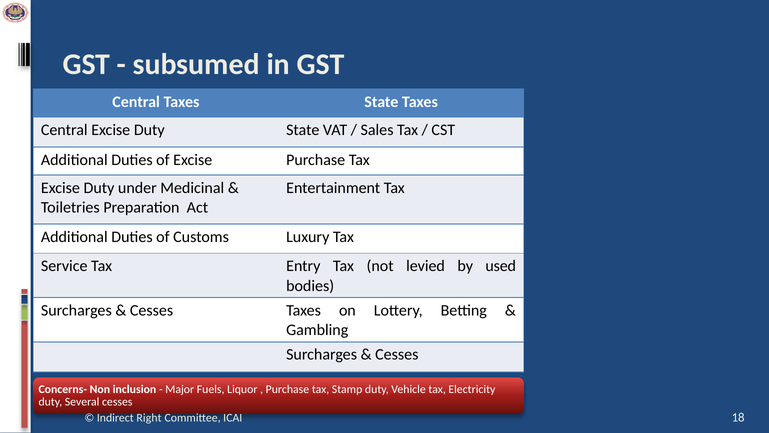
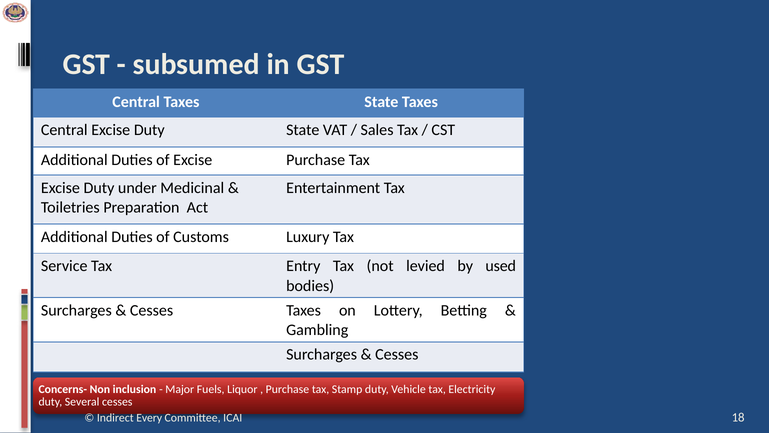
Right: Right -> Every
